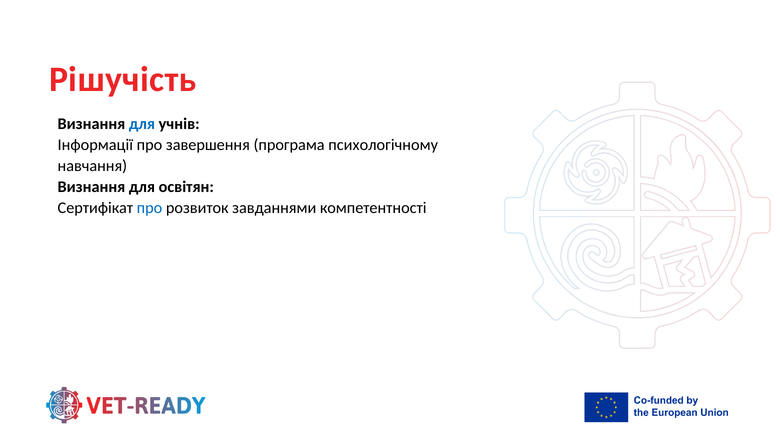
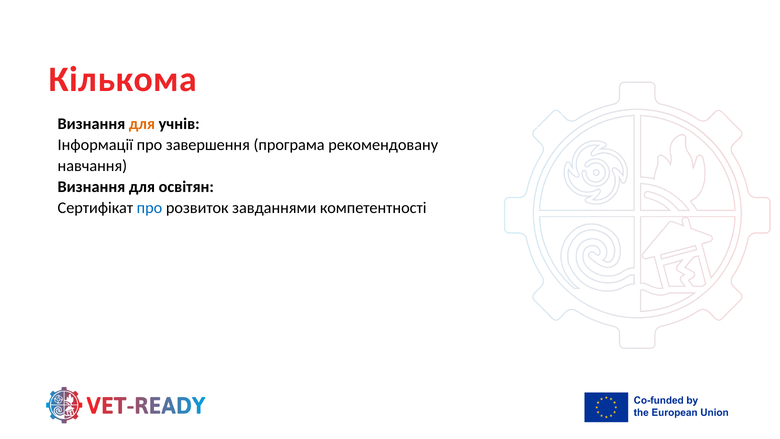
Рішучість: Рішучість -> Кількома
для at (142, 124) colour: blue -> orange
психологічному: психологічному -> рекомендовану
